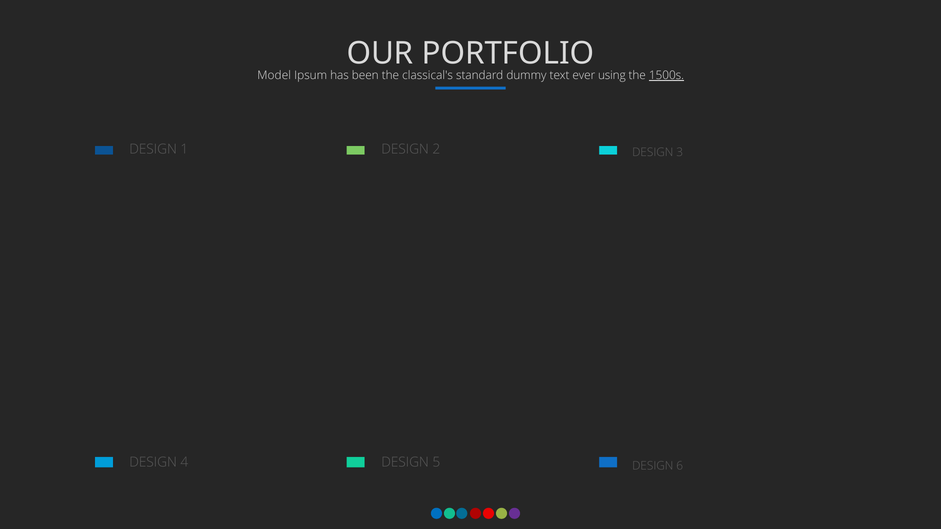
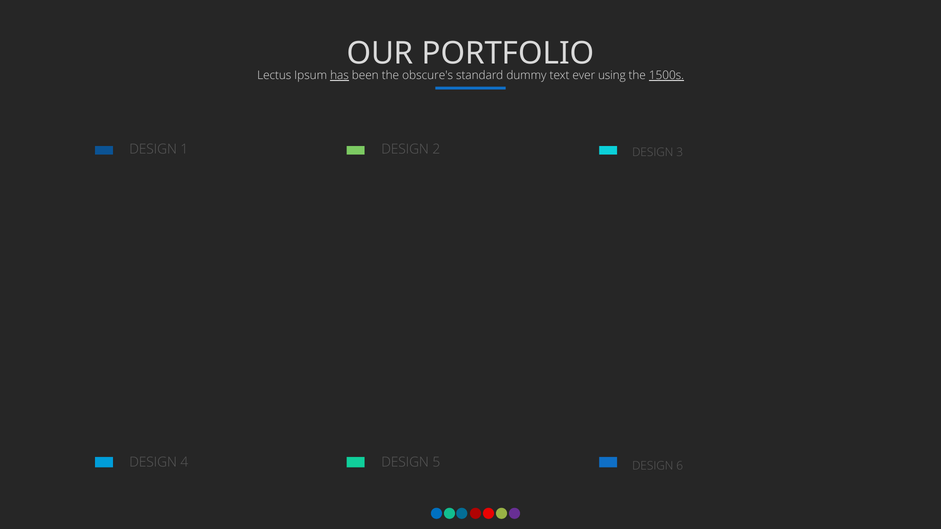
Model: Model -> Lectus
has underline: none -> present
classical's: classical's -> obscure's
